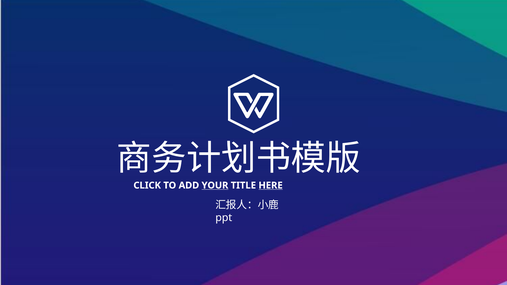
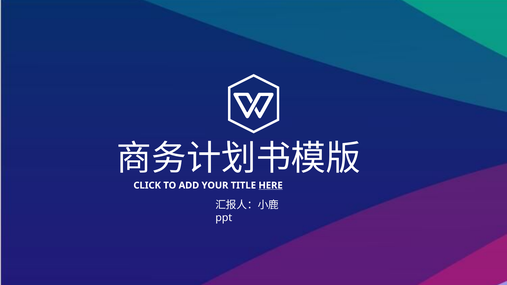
YOUR underline: present -> none
